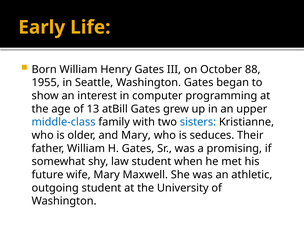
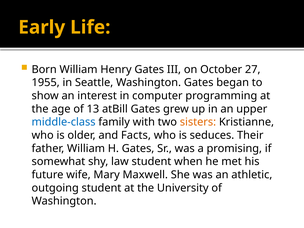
88: 88 -> 27
sisters colour: blue -> orange
and Mary: Mary -> Facts
